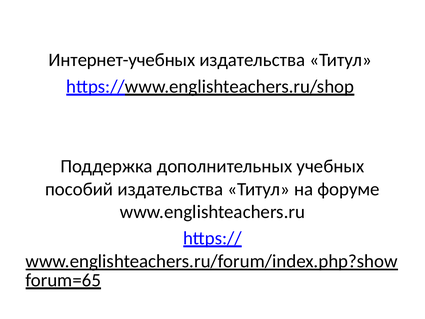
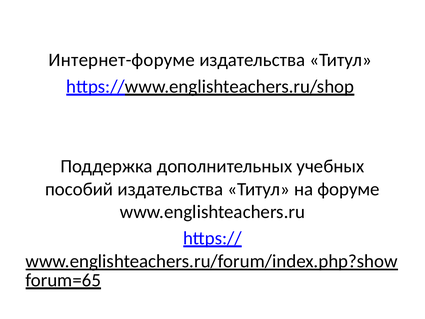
Интернет-учебных: Интернет-учебных -> Интернет-форуме
